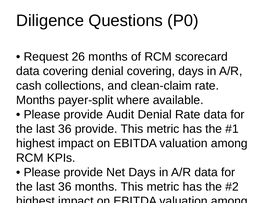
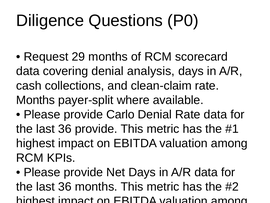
26: 26 -> 29
denial covering: covering -> analysis
Audit: Audit -> Carlo
